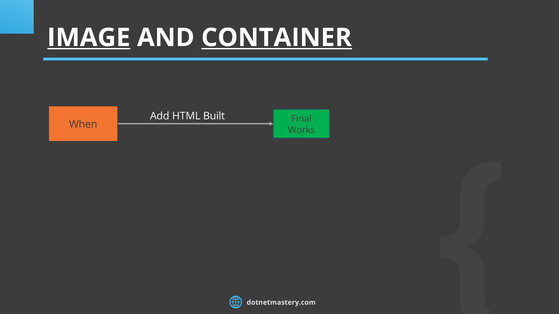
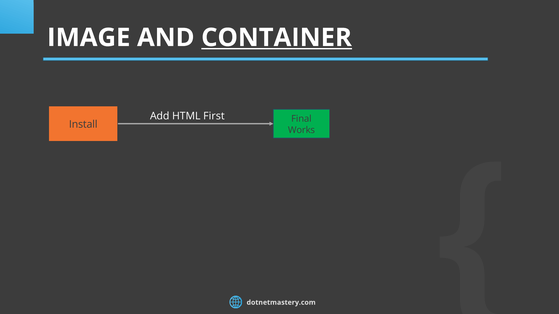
IMAGE underline: present -> none
Built: Built -> First
When: When -> Install
